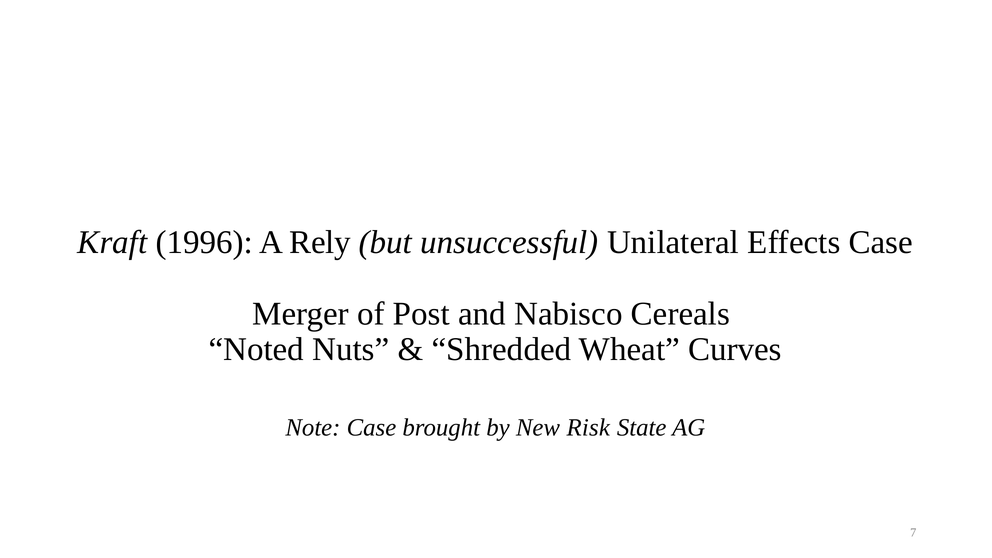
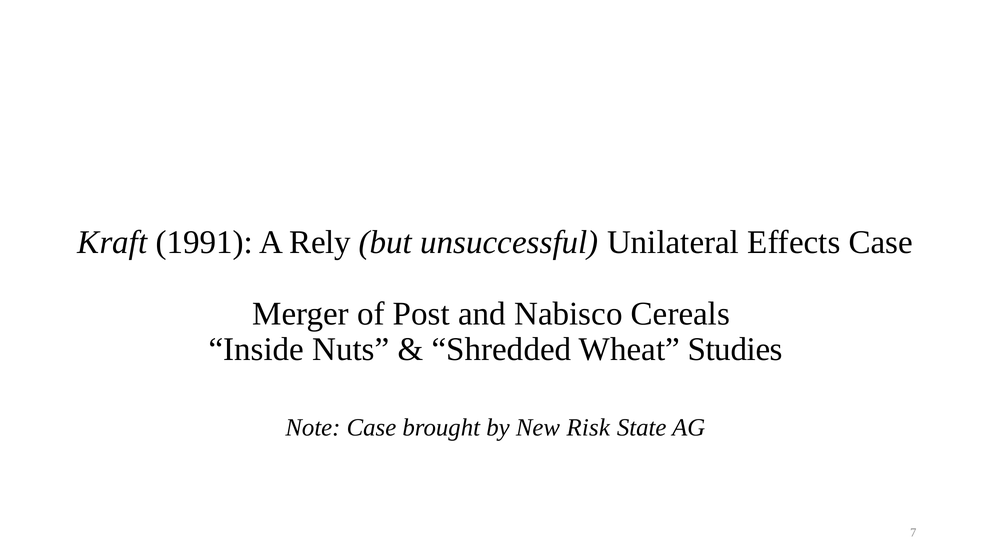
1996: 1996 -> 1991
Noted: Noted -> Inside
Curves: Curves -> Studies
